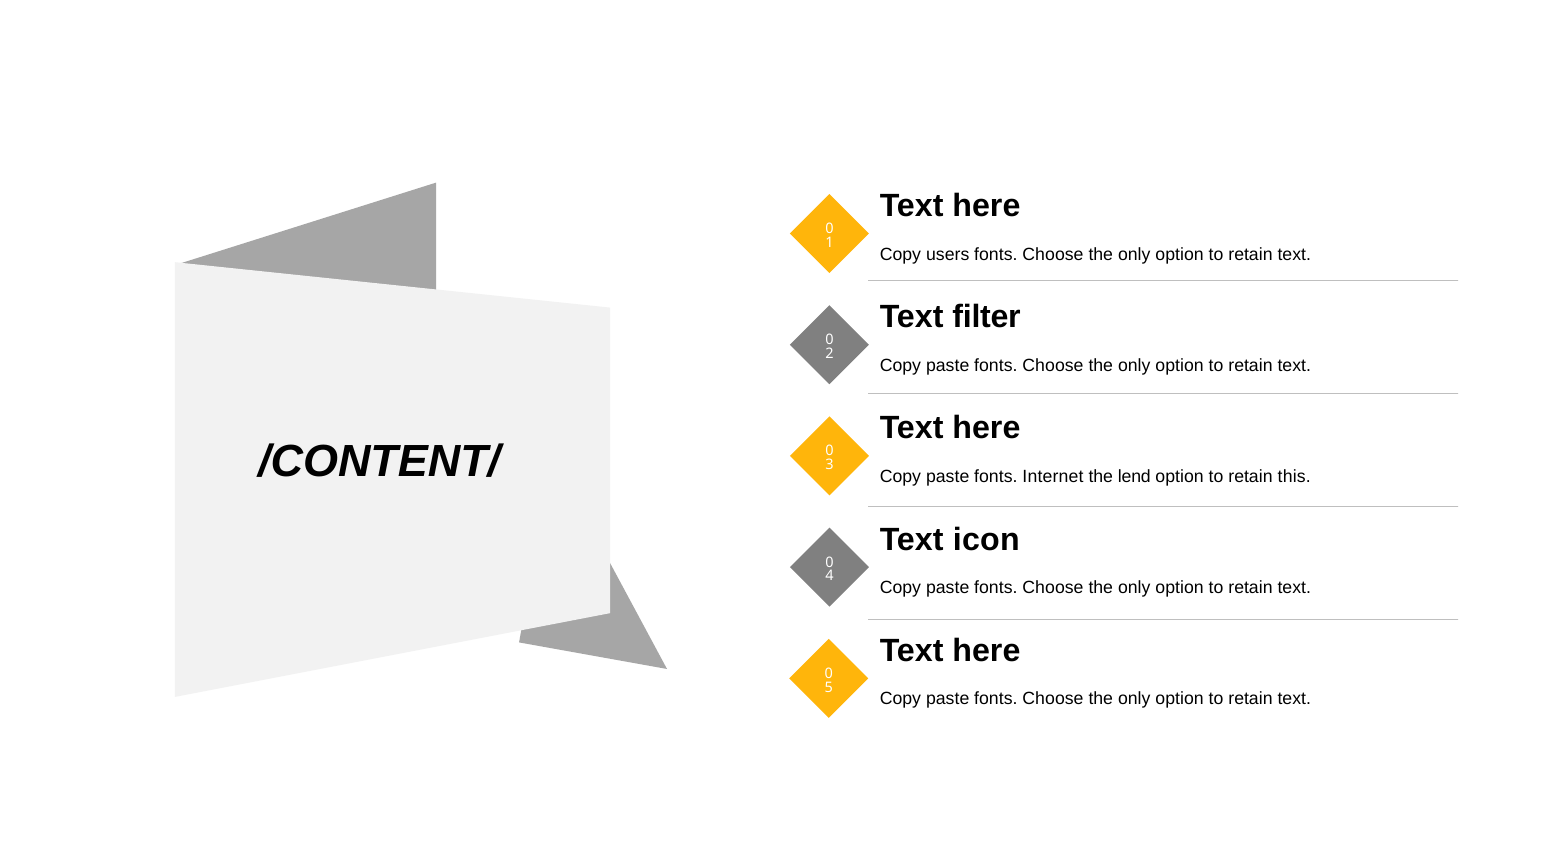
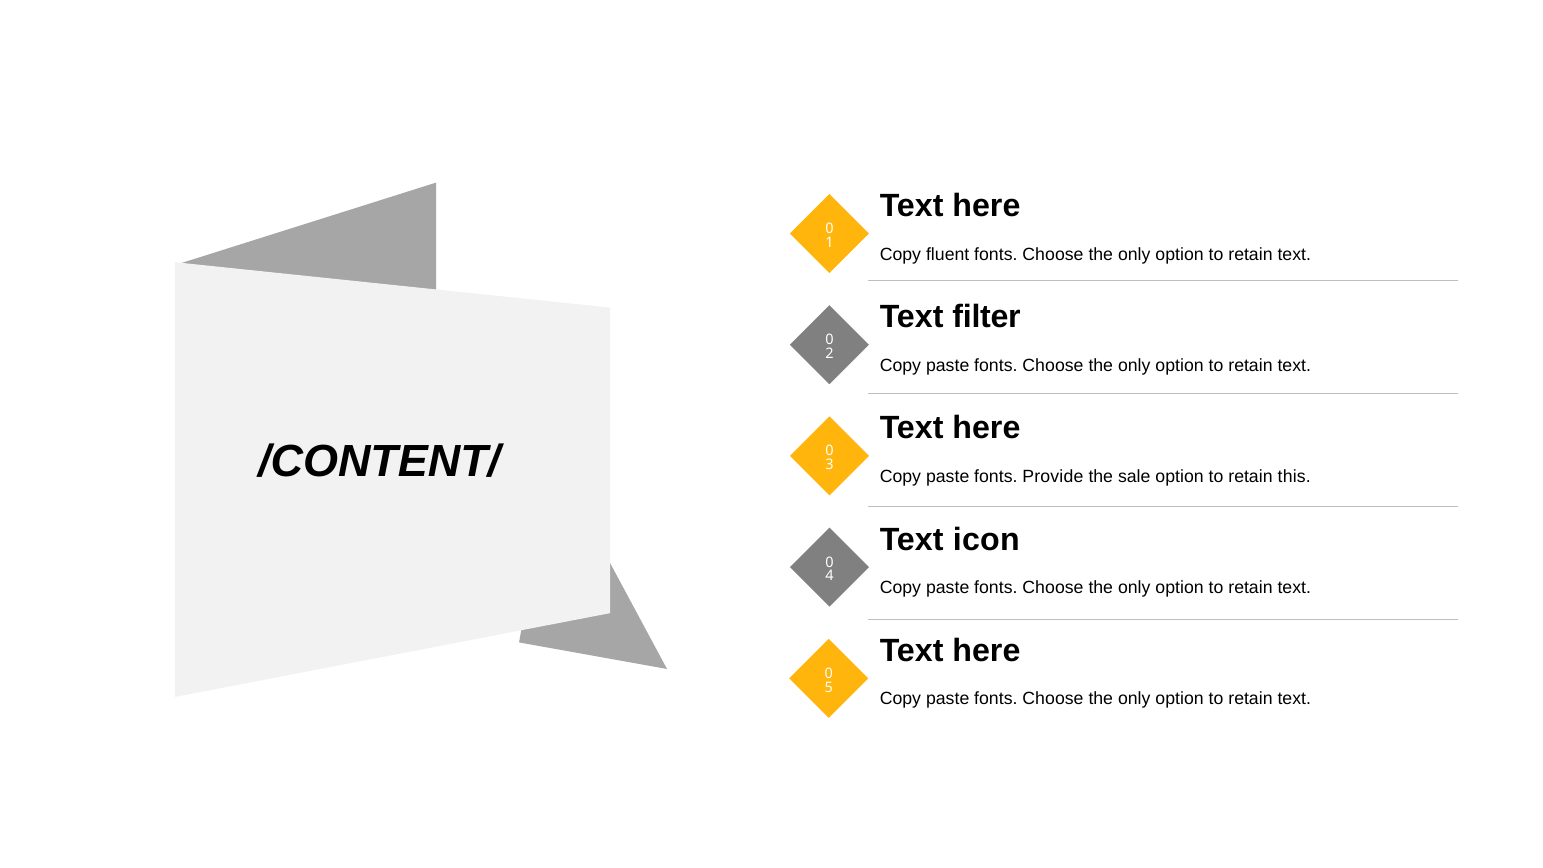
users: users -> fluent
Internet: Internet -> Provide
lend: lend -> sale
